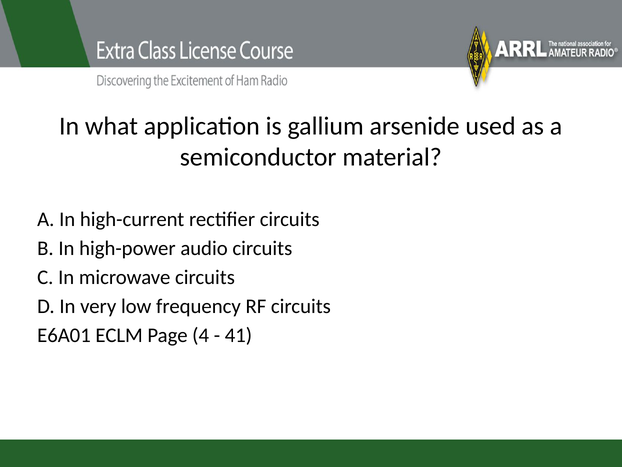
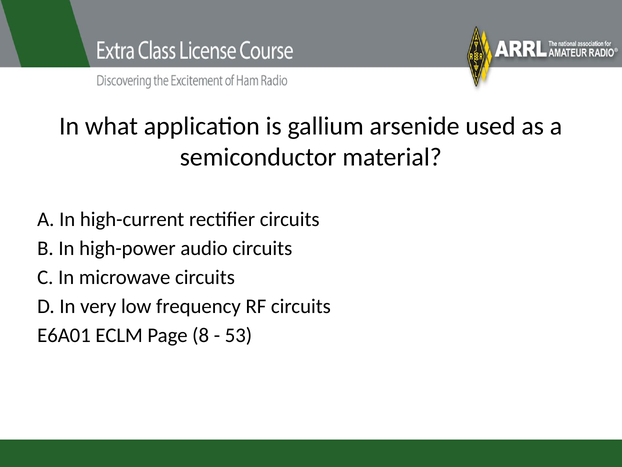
4: 4 -> 8
41: 41 -> 53
